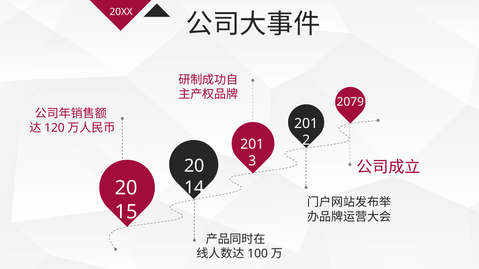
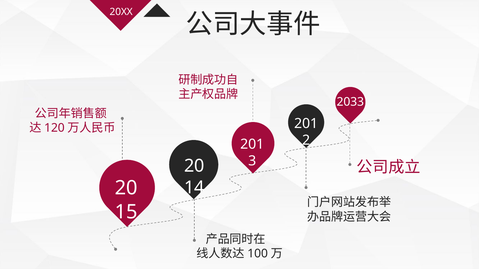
2079: 2079 -> 2033
